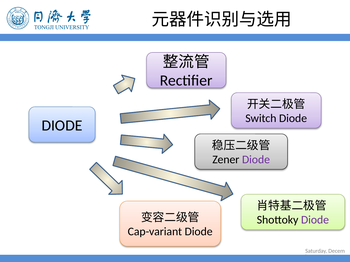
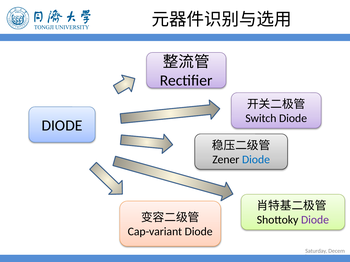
Diode at (256, 160) colour: purple -> blue
